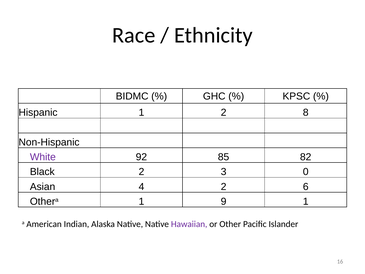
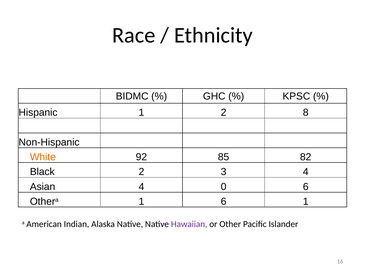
White colour: purple -> orange
3 0: 0 -> 4
4 2: 2 -> 0
1 9: 9 -> 6
